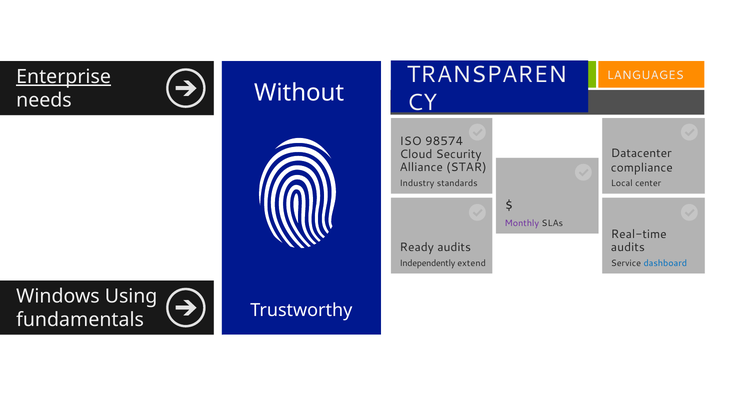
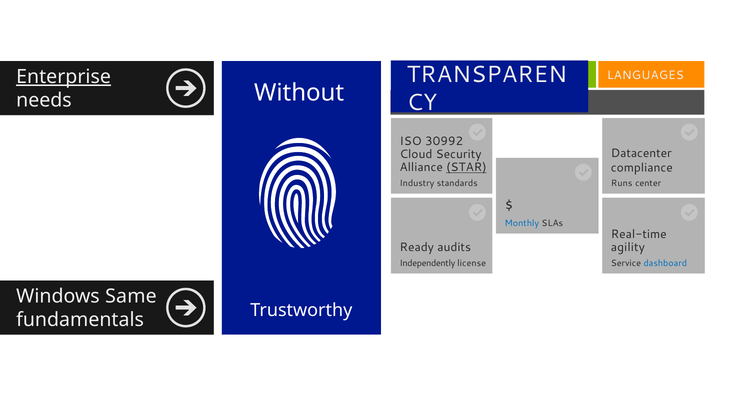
98574: 98574 -> 30992
STAR underline: none -> present
Local: Local -> Runs
Monthly colour: purple -> blue
audits at (628, 247): audits -> agility
extend: extend -> license
Using: Using -> Same
